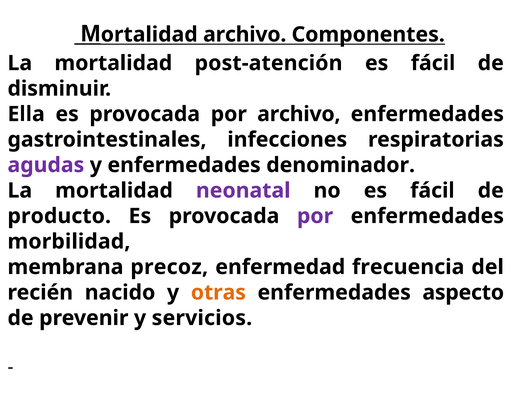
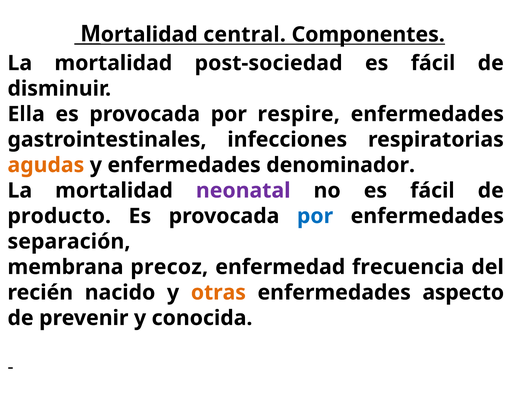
archivo at (245, 35): archivo -> central
post-atención: post-atención -> post-sociedad
por archivo: archivo -> respire
agudas colour: purple -> orange
por at (315, 216) colour: purple -> blue
morbilidad: morbilidad -> separación
servicios: servicios -> conocida
